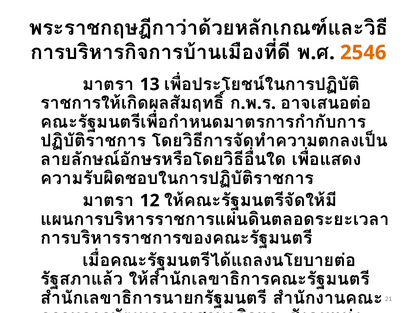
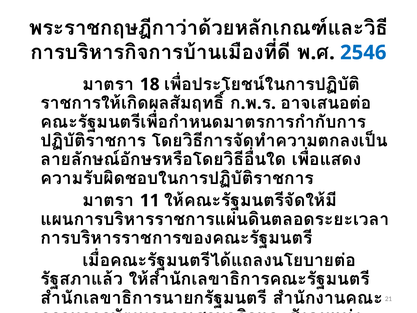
2546 colour: orange -> blue
13: 13 -> 18
12: 12 -> 11
